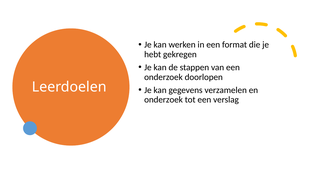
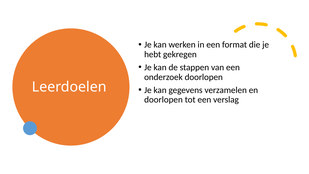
onderzoek at (164, 100): onderzoek -> doorlopen
